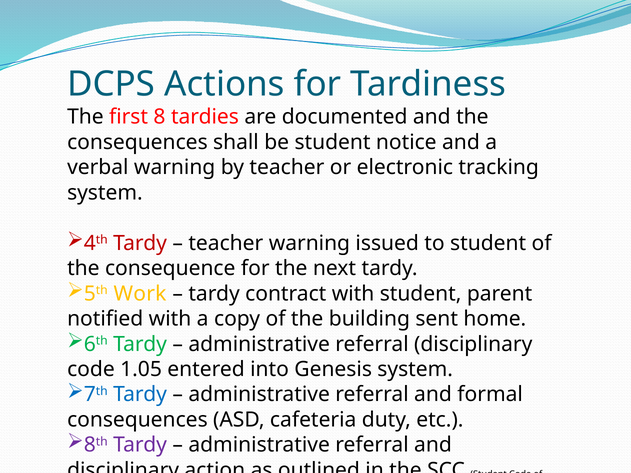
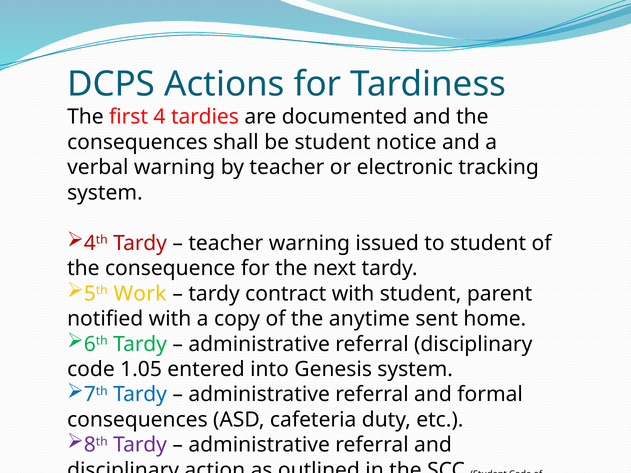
8: 8 -> 4
building: building -> anytime
